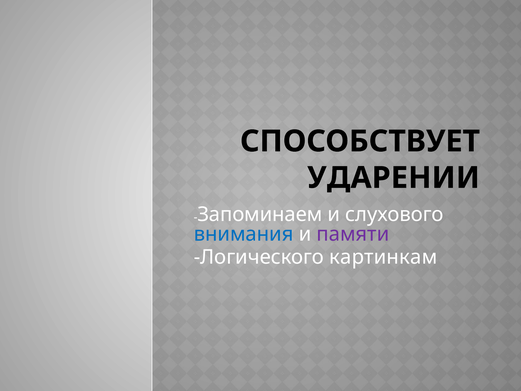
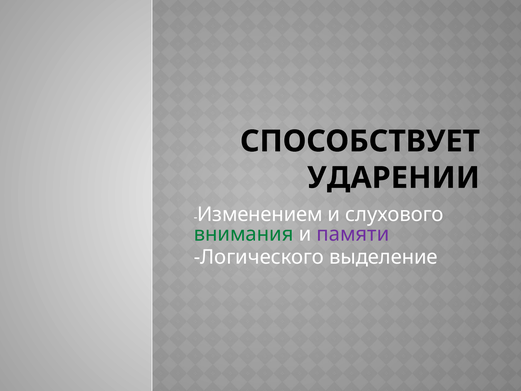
Запоминаем: Запоминаем -> Изменением
внимания colour: blue -> green
картинкам: картинкам -> выделение
